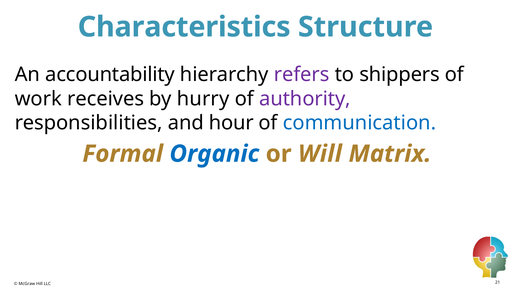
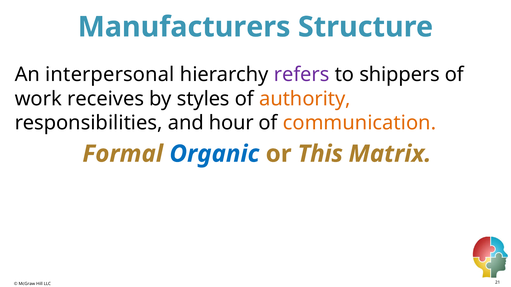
Characteristics: Characteristics -> Manufacturers
accountability: accountability -> interpersonal
hurry: hurry -> styles
authority colour: purple -> orange
communication colour: blue -> orange
Will: Will -> This
